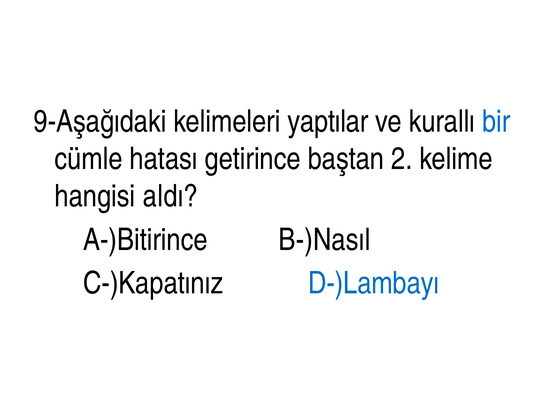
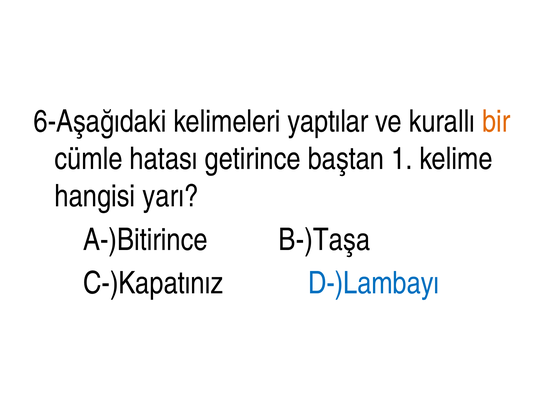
9-Aşağıdaki: 9-Aşağıdaki -> 6-Aşağıdaki
bir colour: blue -> orange
2: 2 -> 1
aldı: aldı -> yarı
B-)Nasıl: B-)Nasıl -> B-)Taşa
